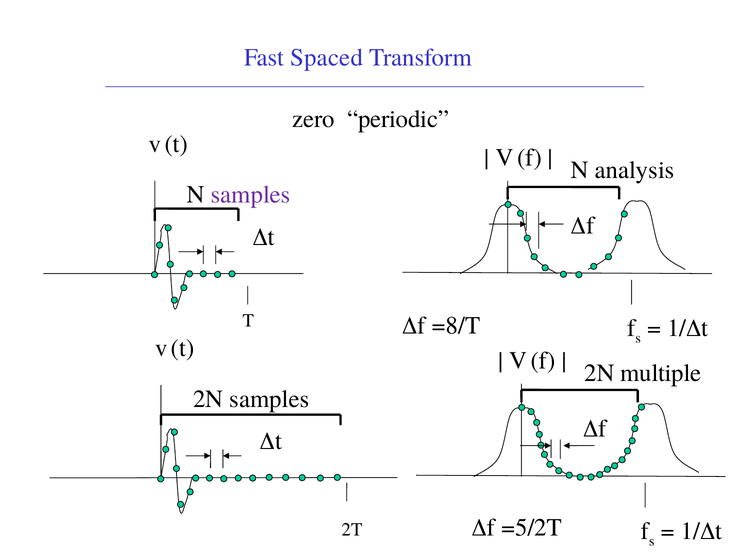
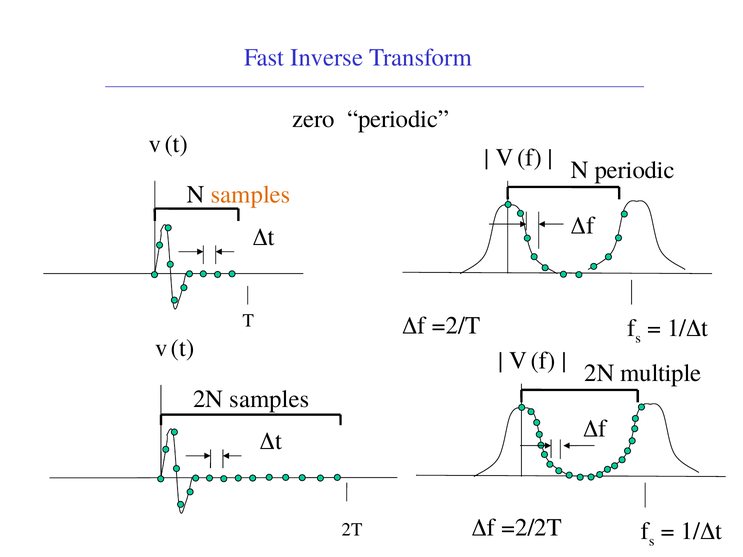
Spaced: Spaced -> Inverse
N analysis: analysis -> periodic
samples at (251, 195) colour: purple -> orange
=8/T: =8/T -> =2/T
=5/2T: =5/2T -> =2/2T
